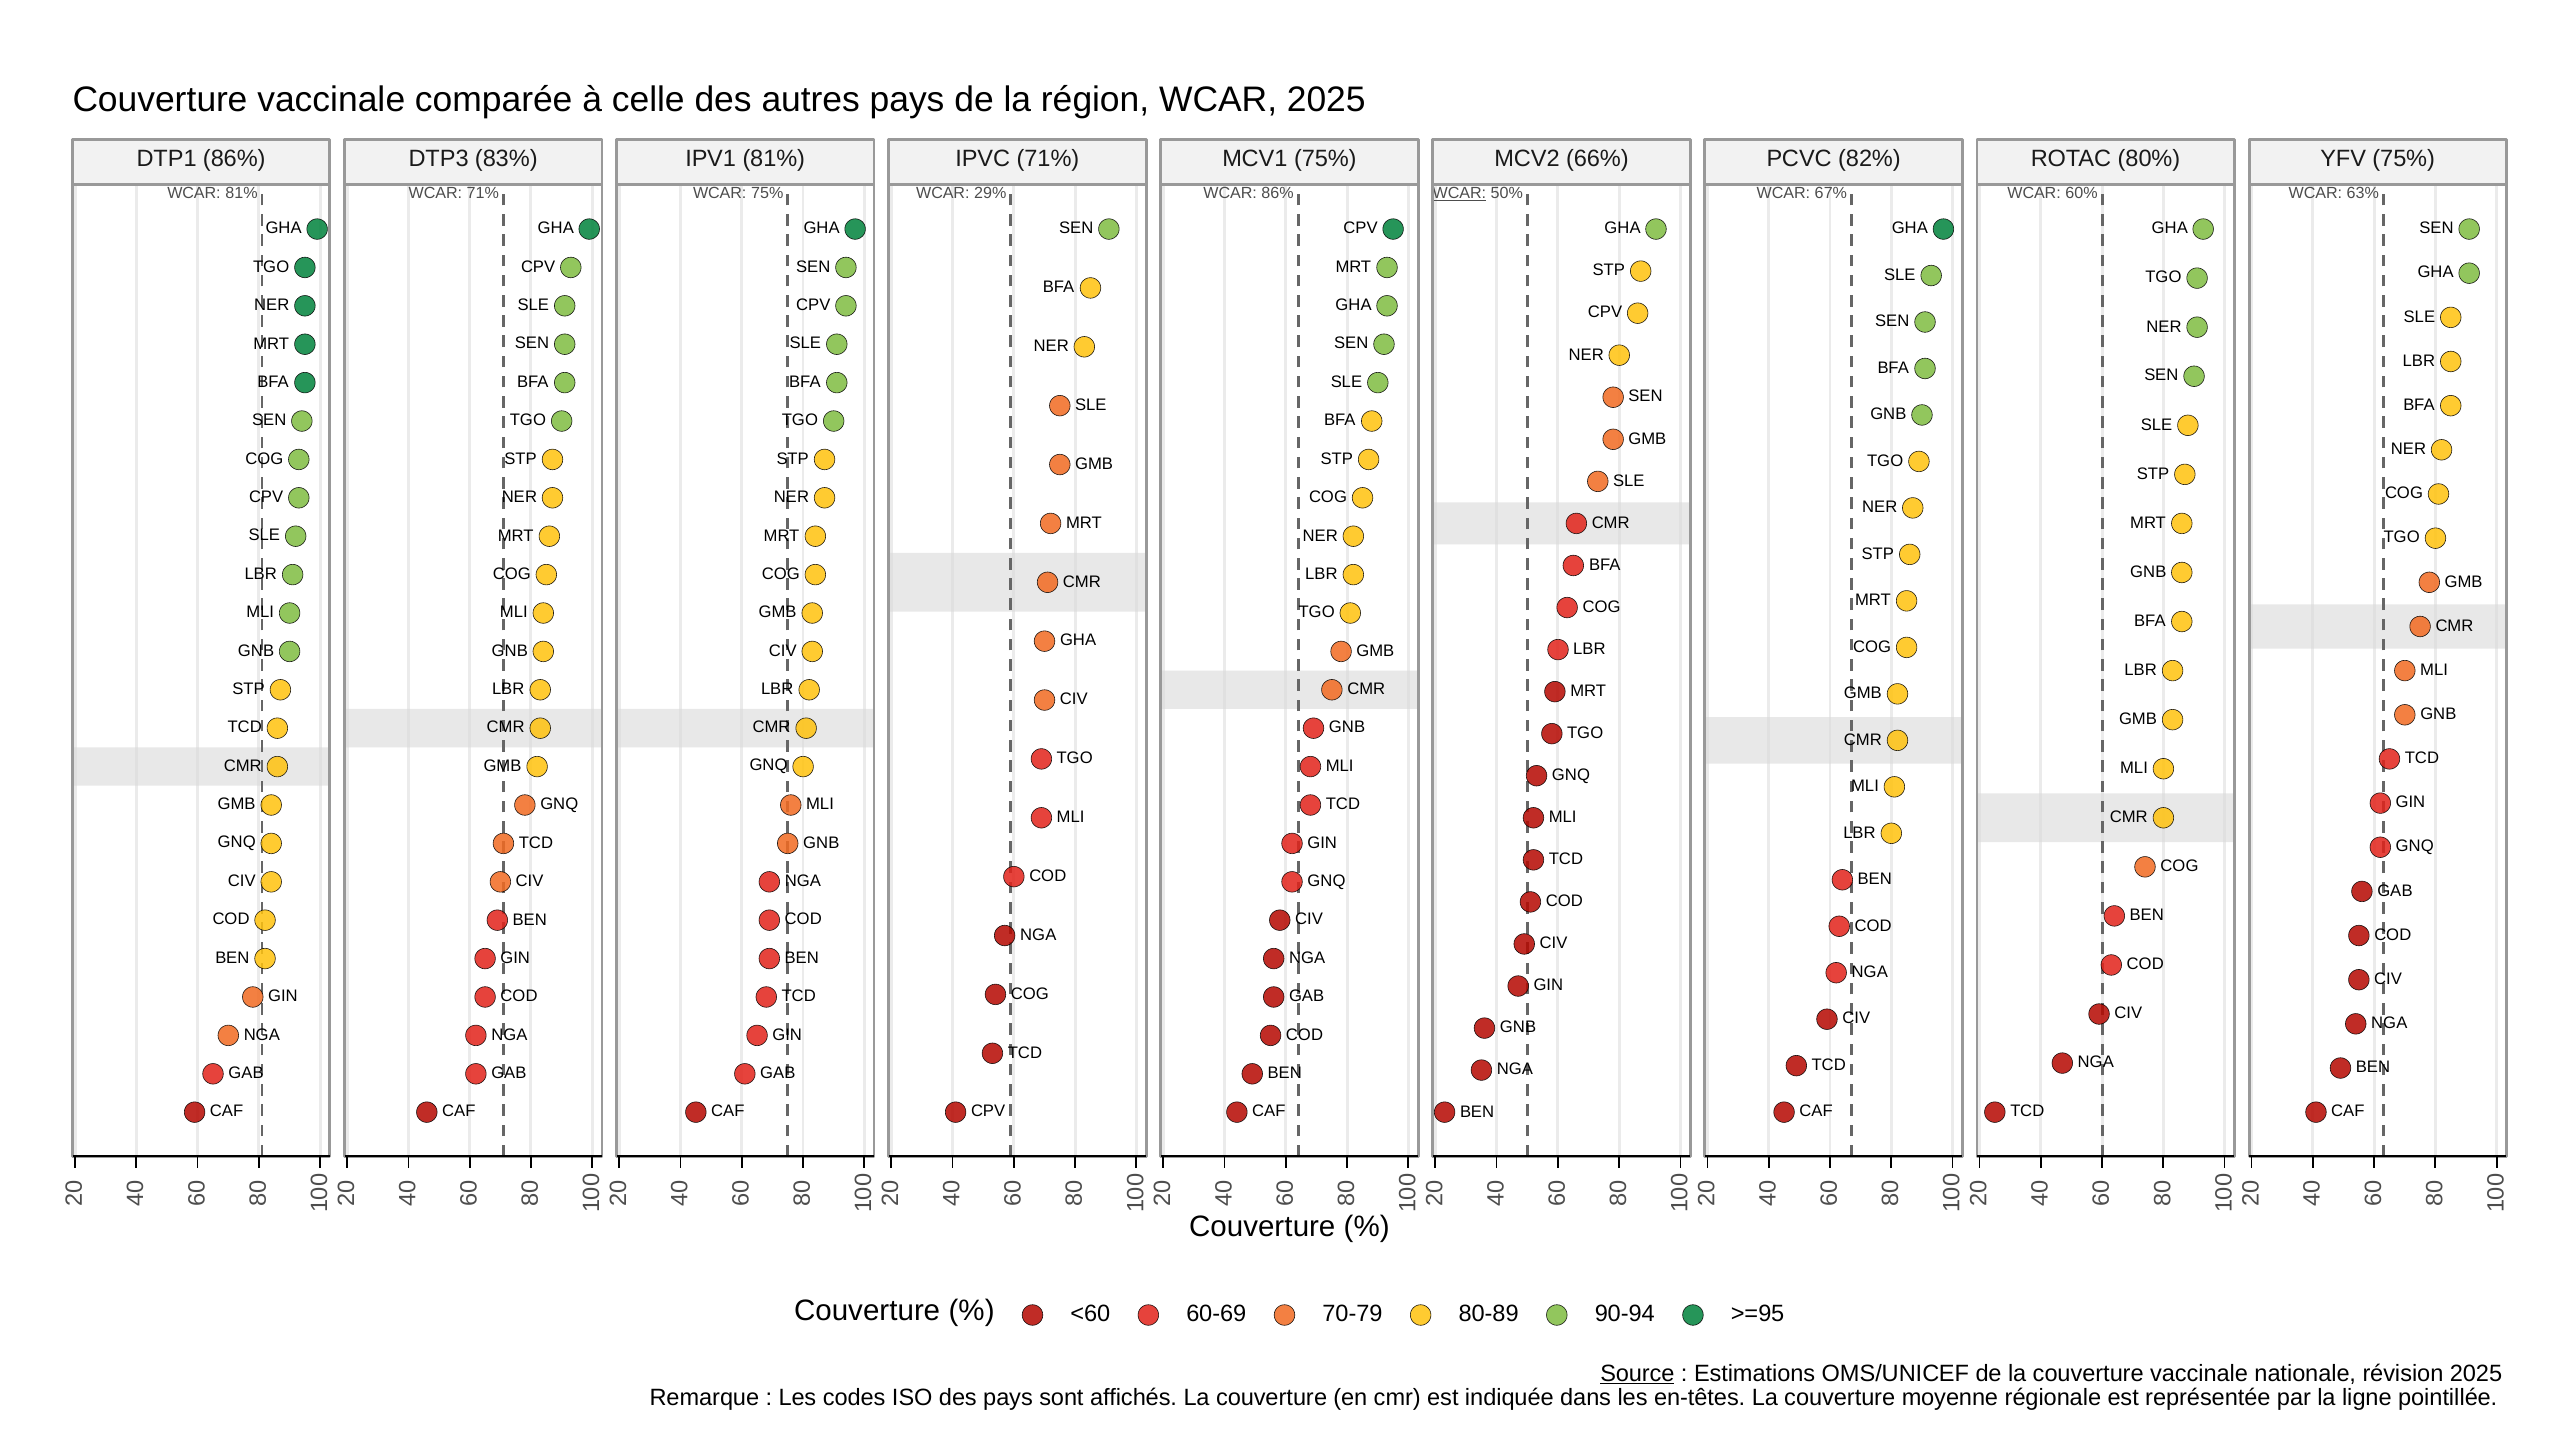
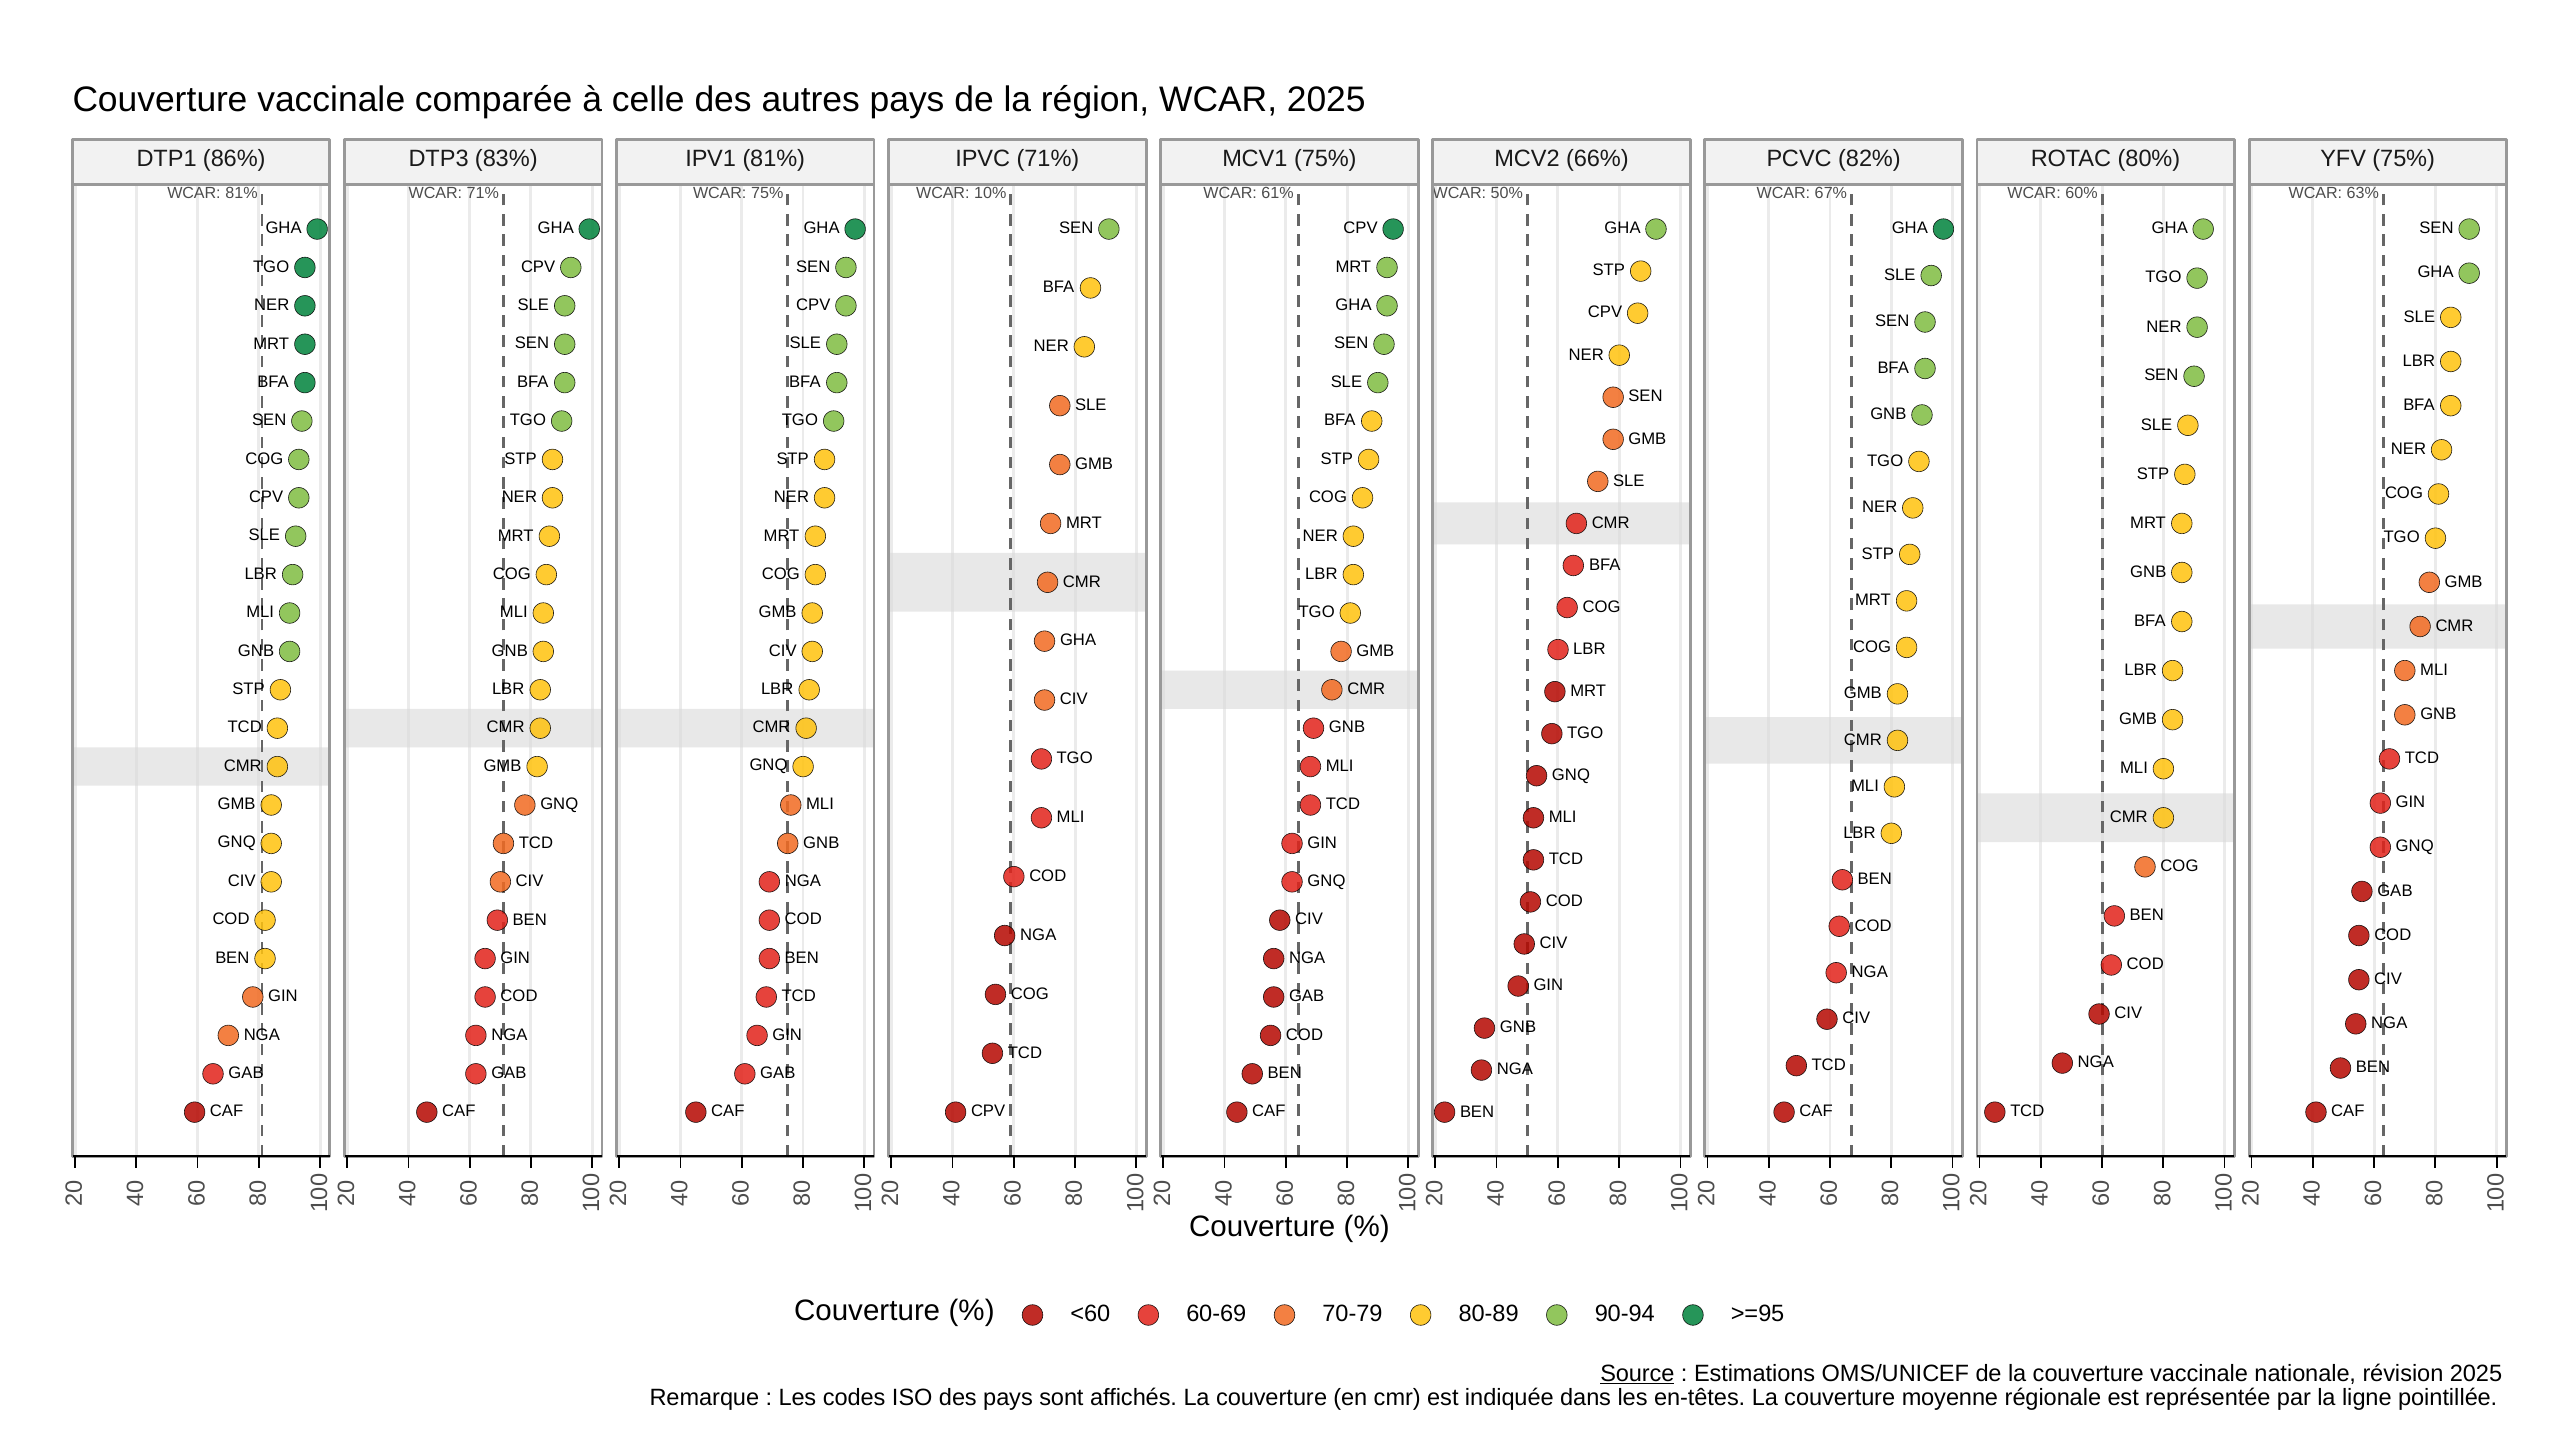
29%: 29% -> 10%
WCAR 86%: 86% -> 61%
WCAR at (1459, 193) underline: present -> none
